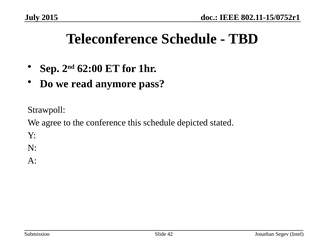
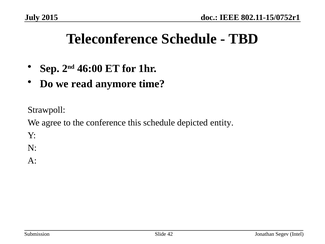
62:00: 62:00 -> 46:00
pass: pass -> time
stated: stated -> entity
